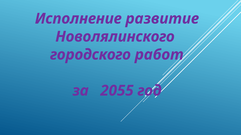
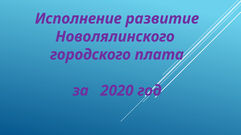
работ: работ -> плата
2055: 2055 -> 2020
